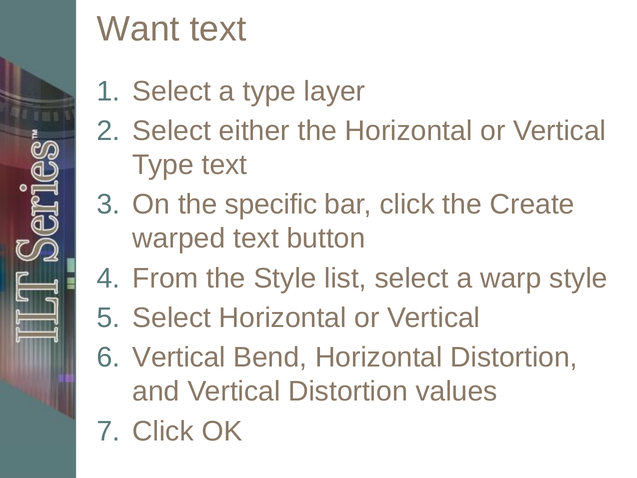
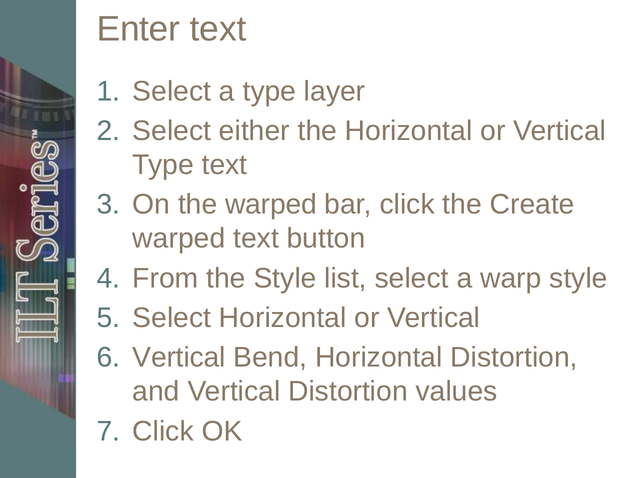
Want: Want -> Enter
the specific: specific -> warped
